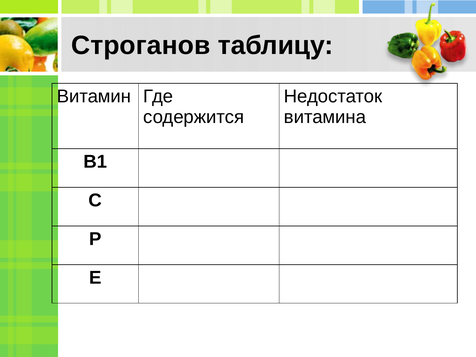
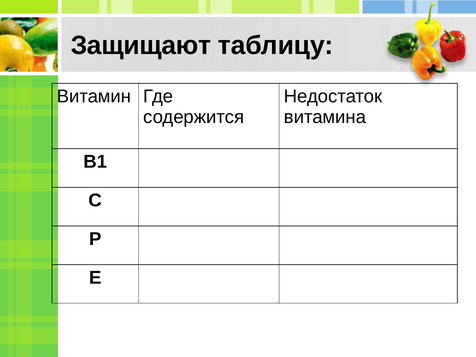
Строганов: Строганов -> Защищают
